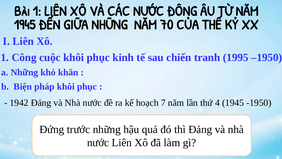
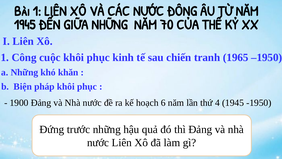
1995: 1995 -> 1965
1942: 1942 -> 1900
7: 7 -> 6
